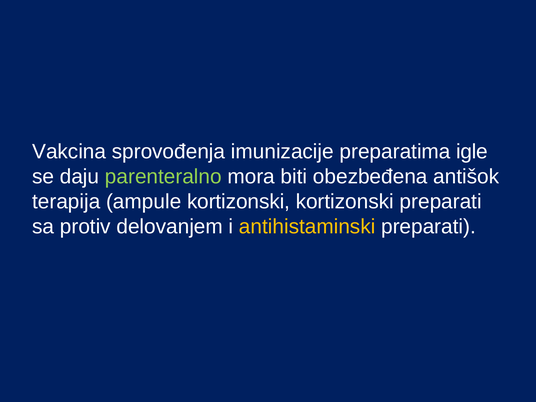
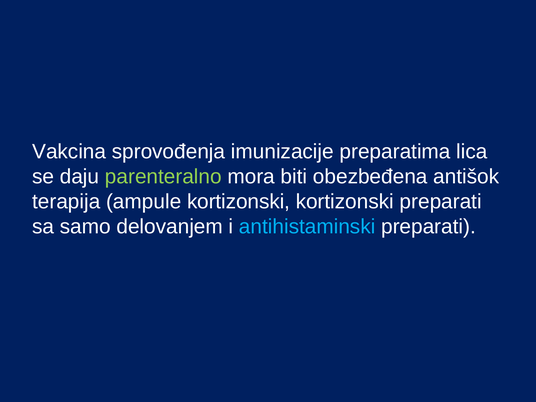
igle: igle -> lica
protiv: protiv -> samo
antihistaminski colour: yellow -> light blue
